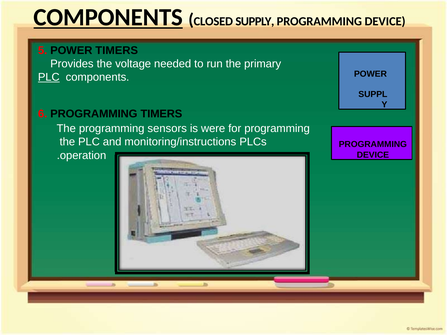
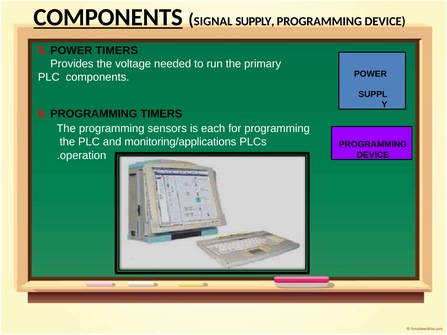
CLOSED: CLOSED -> SIGNAL
PLC at (49, 77) underline: present -> none
were: were -> each
monitoring/instructions: monitoring/instructions -> monitoring/applications
